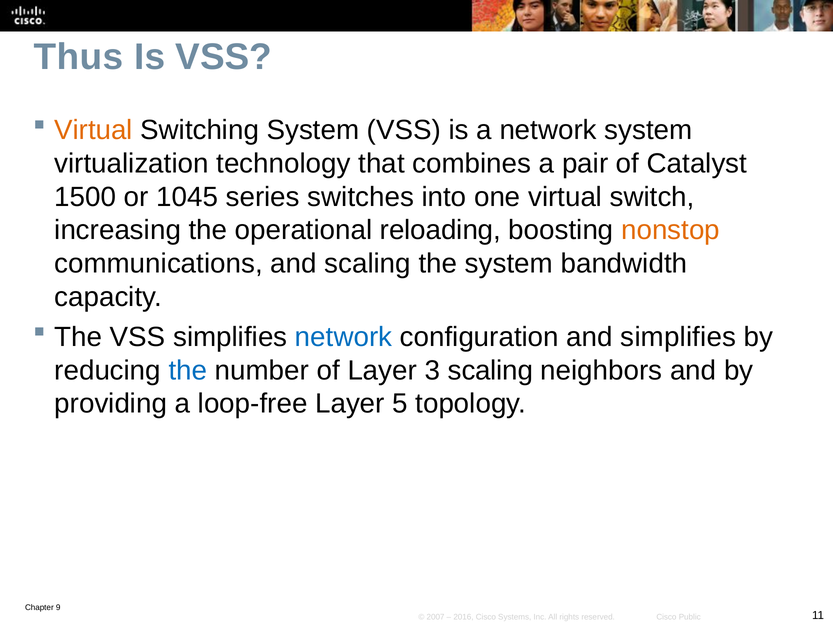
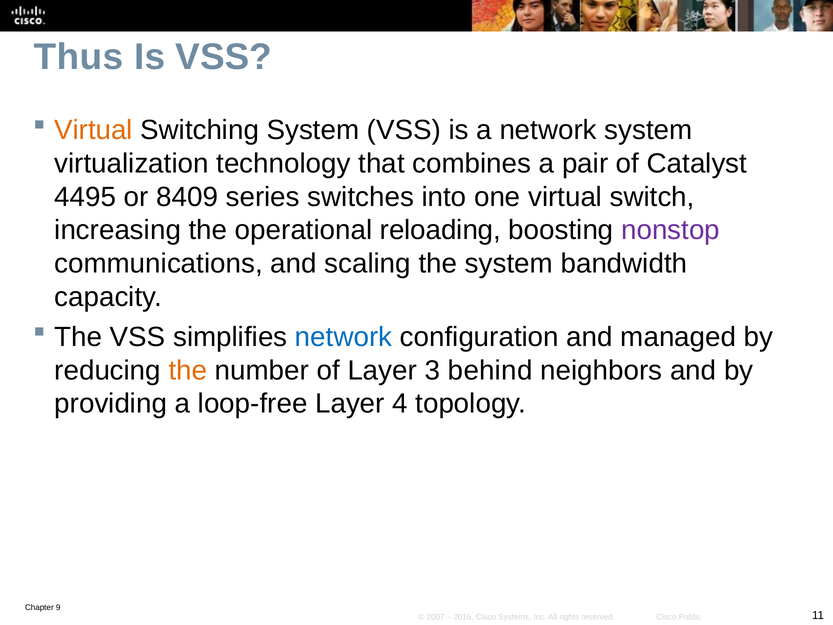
1500: 1500 -> 4495
1045: 1045 -> 8409
nonstop colour: orange -> purple
and simplifies: simplifies -> managed
the at (188, 370) colour: blue -> orange
3 scaling: scaling -> behind
5: 5 -> 4
